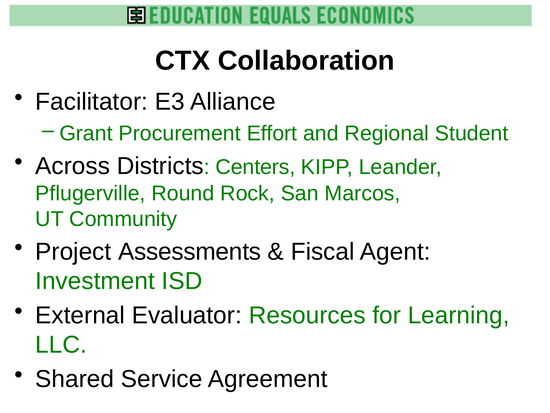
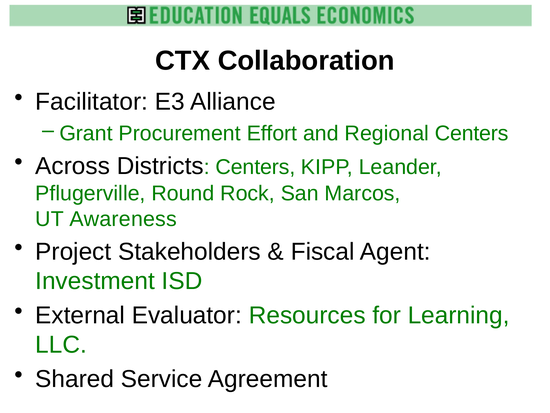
Regional Student: Student -> Centers
Community: Community -> Awareness
Assessments: Assessments -> Stakeholders
